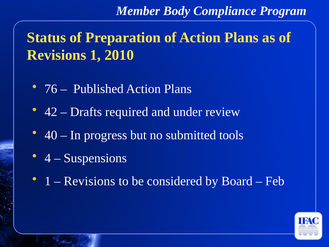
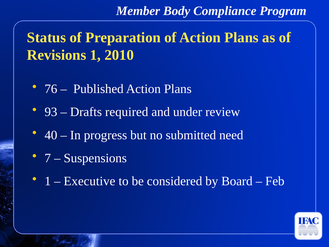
42: 42 -> 93
tools: tools -> need
4: 4 -> 7
Revisions at (89, 181): Revisions -> Executive
